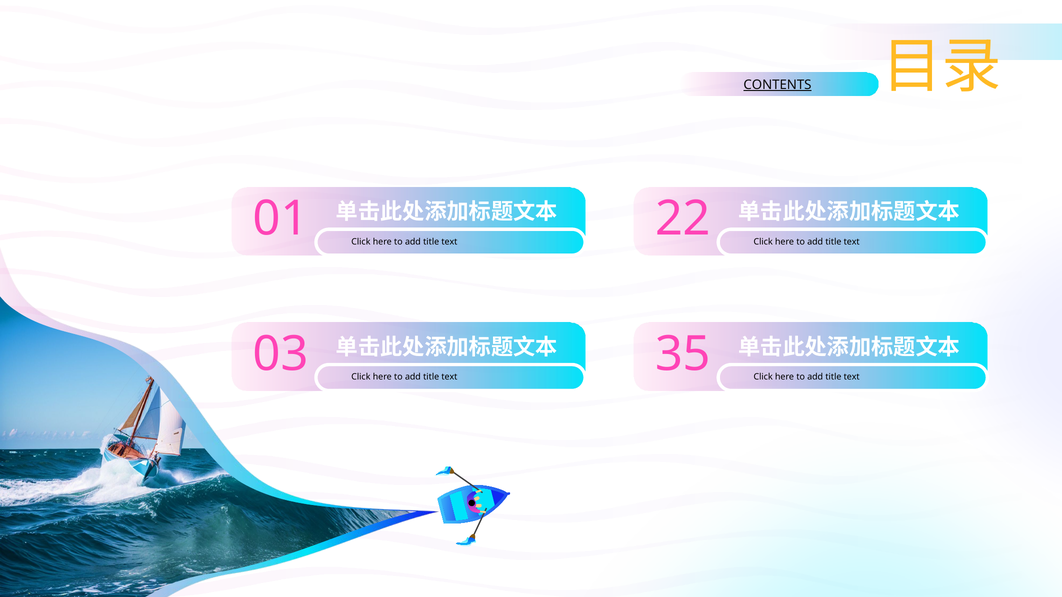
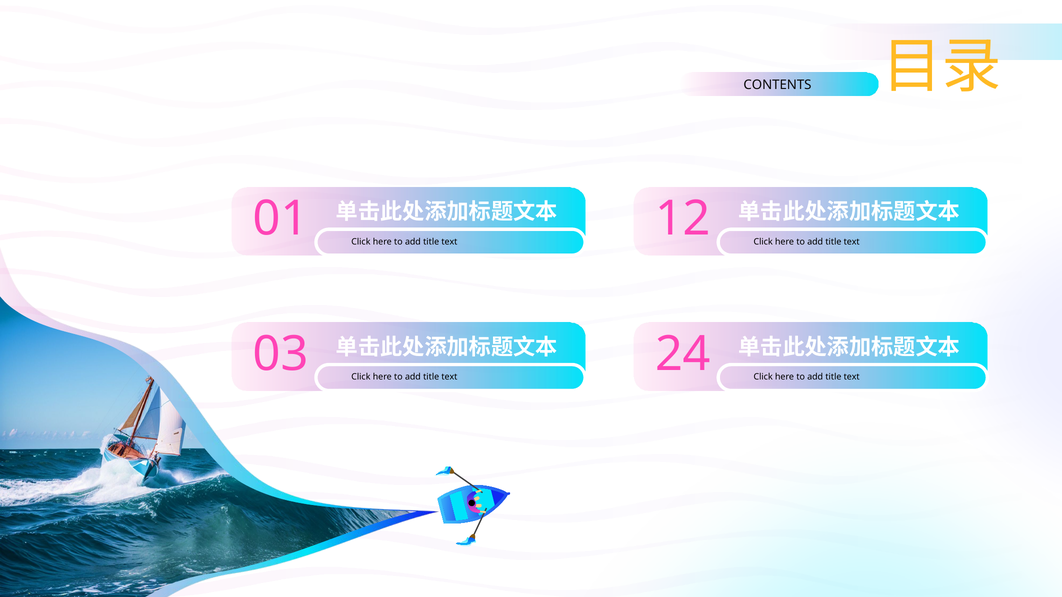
CONTENTS underline: present -> none
22: 22 -> 12
35: 35 -> 24
